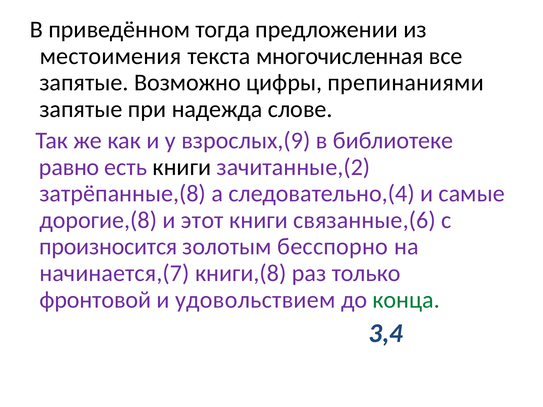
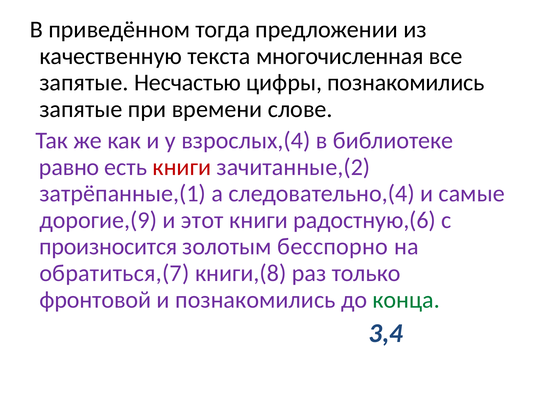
местоимения: местоимения -> качественную
Возможно: Возможно -> Несчастью
цифры препинаниями: препинаниями -> познакомились
надежда: надежда -> времени
взрослых,(9: взрослых,(9 -> взрослых,(4
книги at (182, 167) colour: black -> red
затрёпанные,(8: затрёпанные,(8 -> затрёпанные,(1
дорогие,(8: дорогие,(8 -> дорогие,(9
связанные,(6: связанные,(6 -> радостную,(6
начинается,(7: начинается,(7 -> обратиться,(7
и удовольствием: удовольствием -> познакомились
